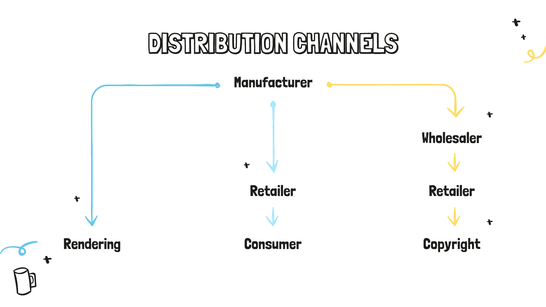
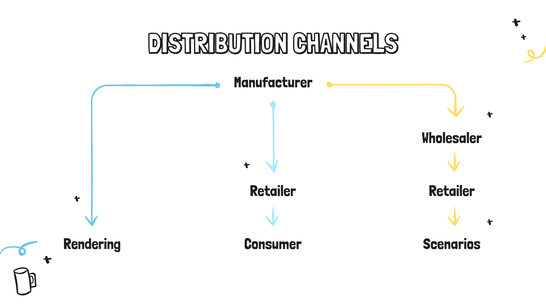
Copyright: Copyright -> Scenarios
